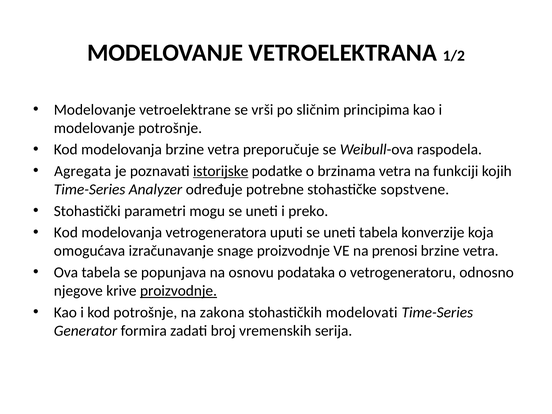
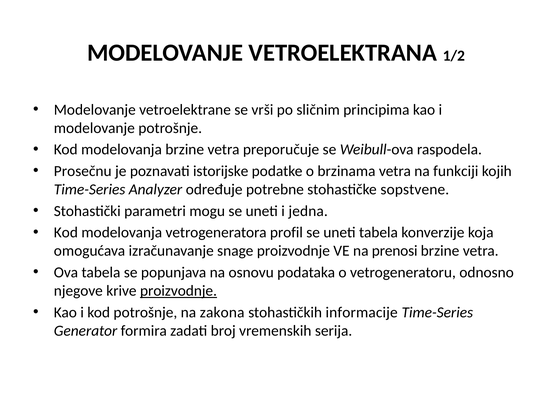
Agregata: Agregata -> Prosečnu
istorijske underline: present -> none
preko: preko -> jedna
uputi: uputi -> profil
modelovati: modelovati -> informacije
